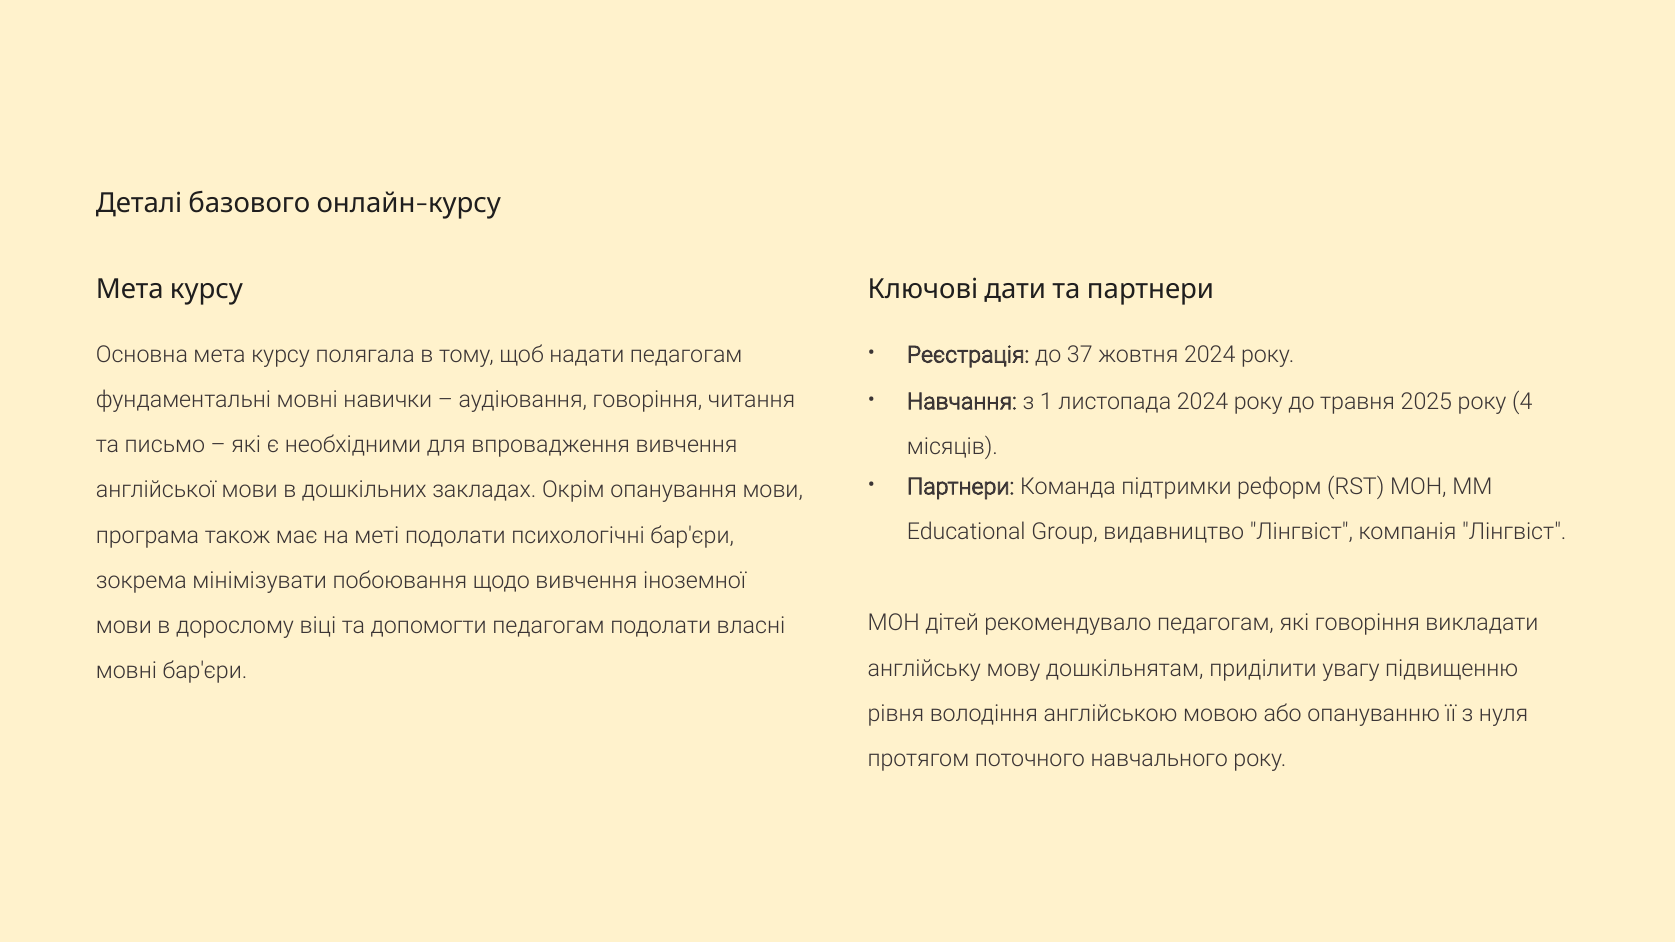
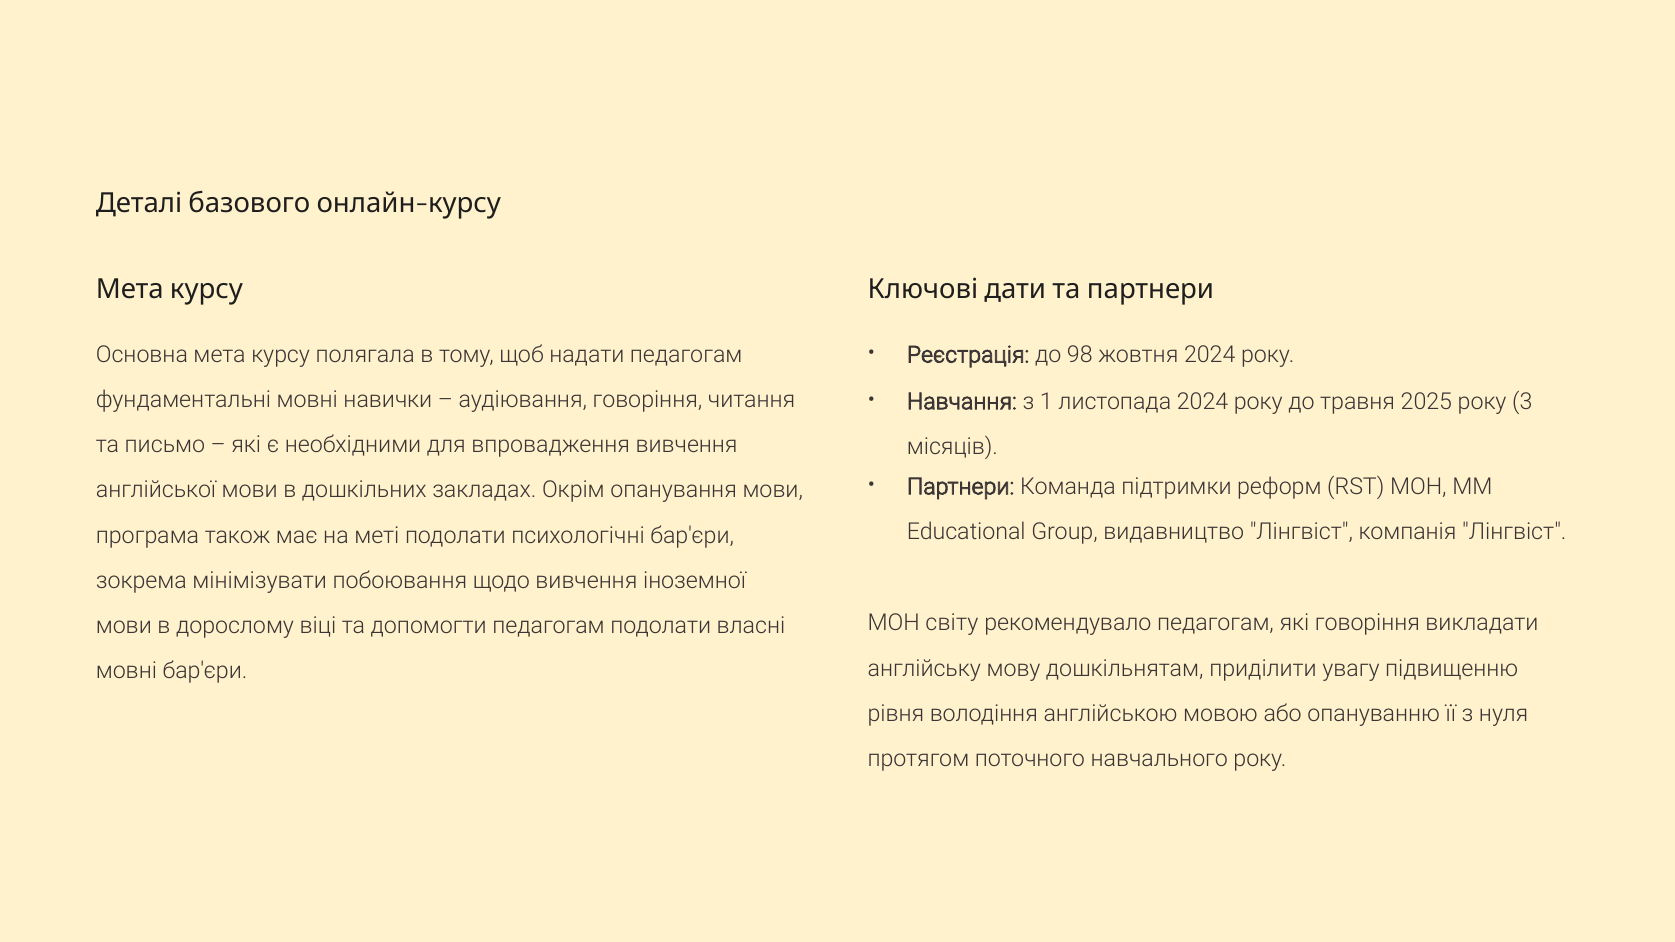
37: 37 -> 98
4: 4 -> 3
дітей: дітей -> світу
